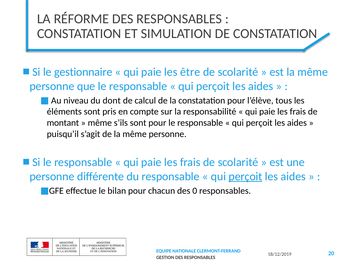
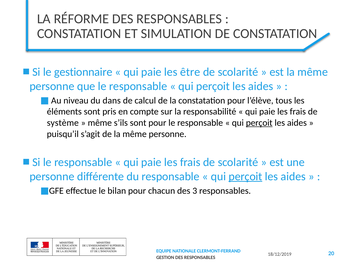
dont: dont -> dans
montant: montant -> système
perçoit at (259, 123) underline: none -> present
0: 0 -> 3
